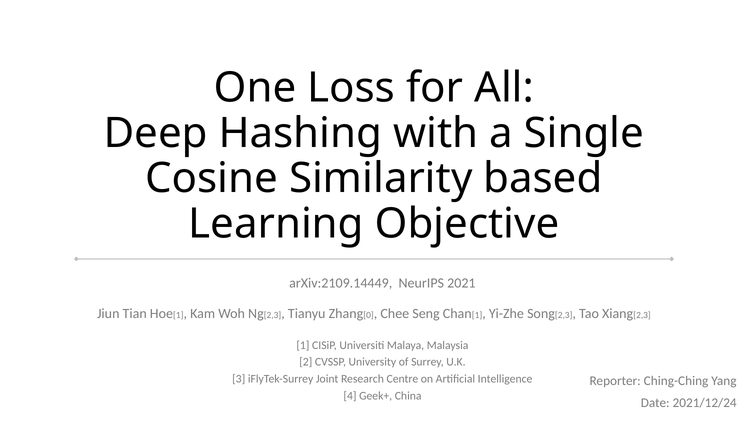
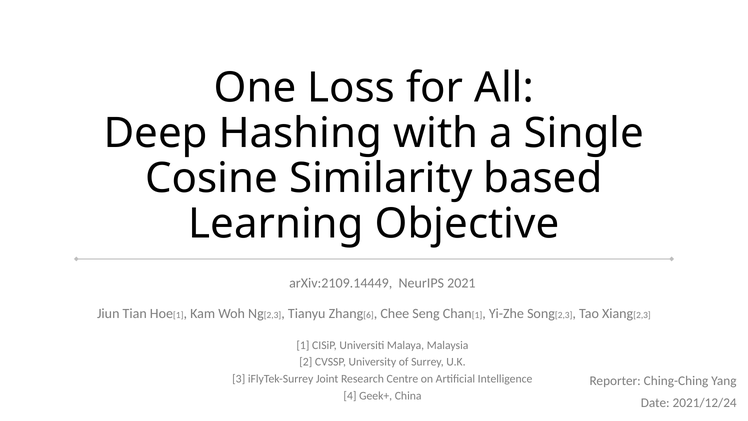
0: 0 -> 6
